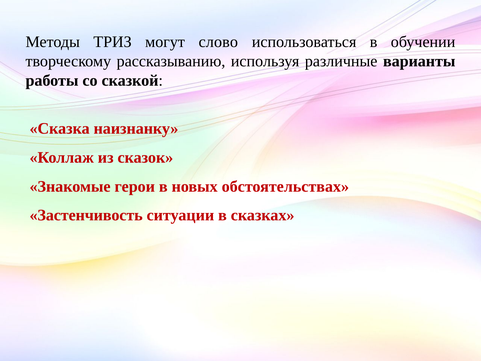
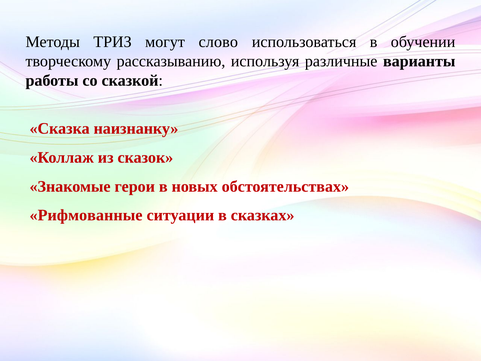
Застенчивость: Застенчивость -> Рифмованные
